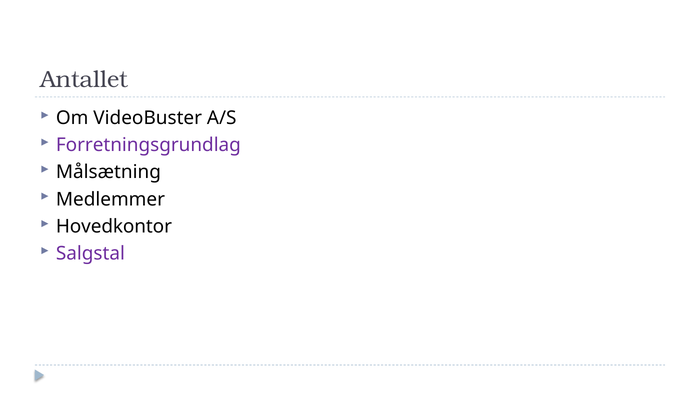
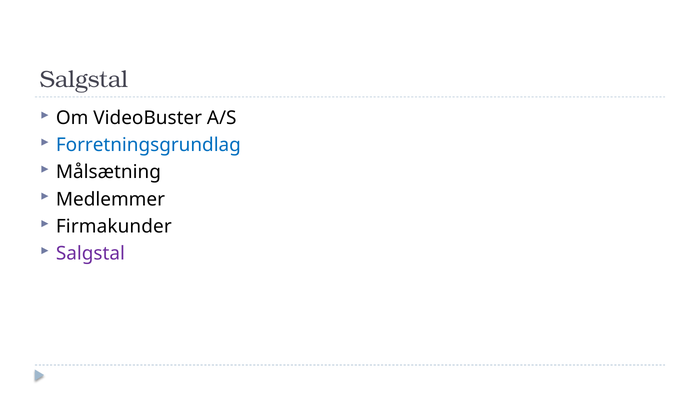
Antallet at (84, 79): Antallet -> Salgstal
Forretningsgrundlag colour: purple -> blue
Hovedkontor: Hovedkontor -> Firmakunder
